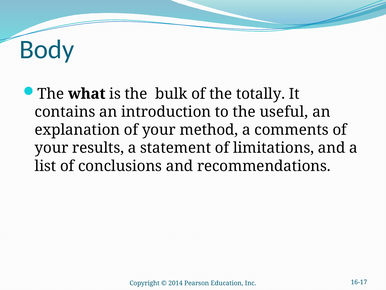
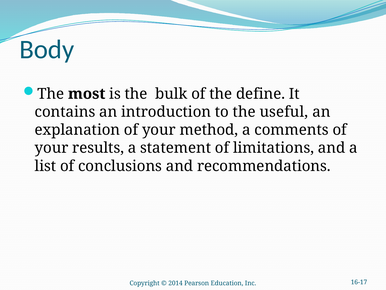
what: what -> most
totally: totally -> define
